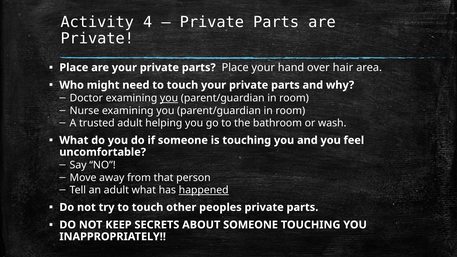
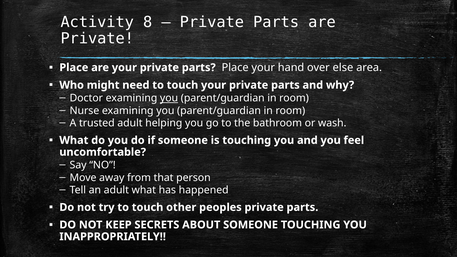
4: 4 -> 8
hair: hair -> else
happened underline: present -> none
